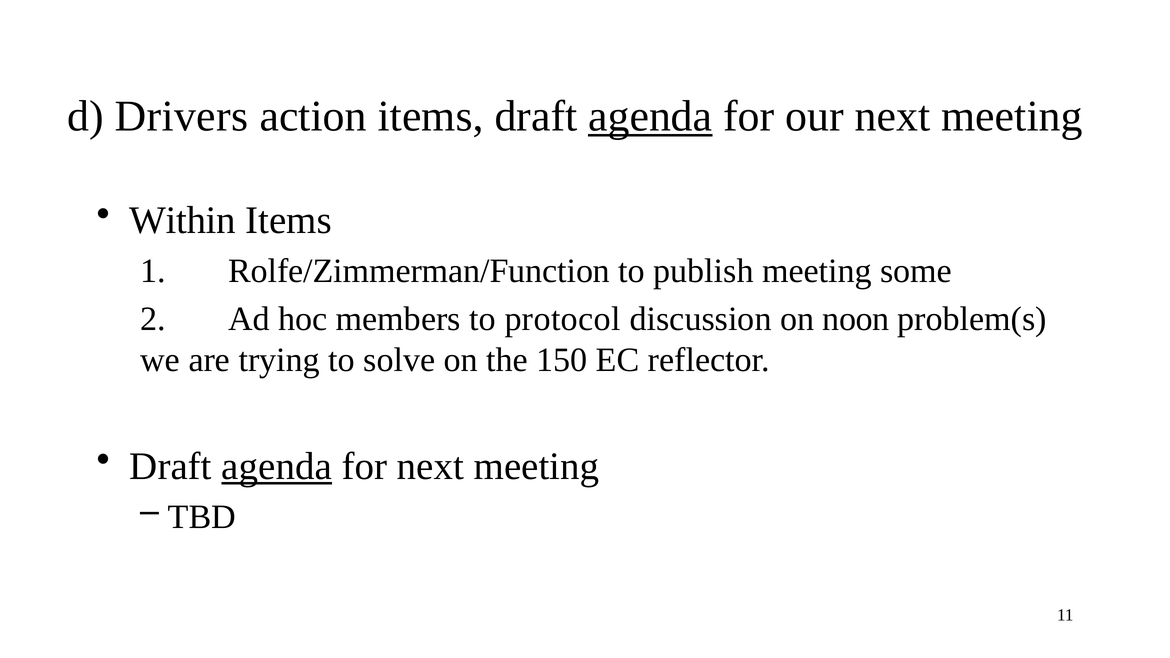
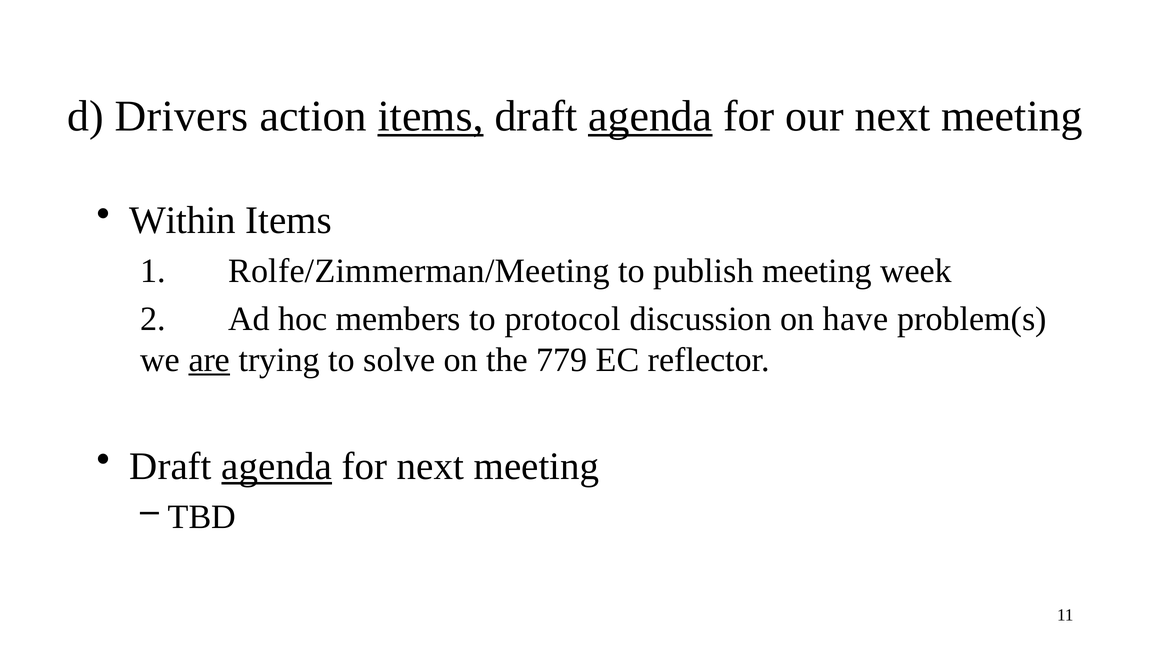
items at (431, 116) underline: none -> present
Rolfe/Zimmerman/Function: Rolfe/Zimmerman/Function -> Rolfe/Zimmerman/Meeting
some: some -> week
noon: noon -> have
are underline: none -> present
150: 150 -> 779
